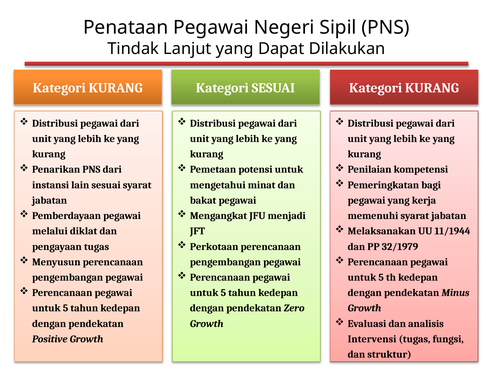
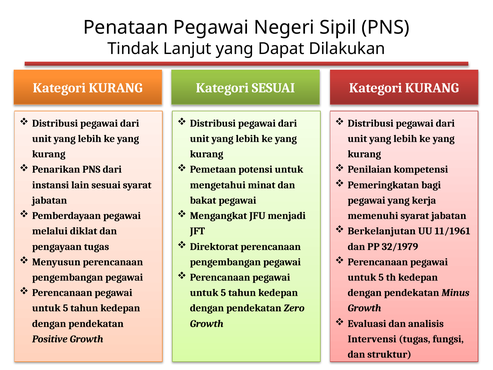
Melaksanakan: Melaksanakan -> Berkelanjutan
11/1944: 11/1944 -> 11/1961
Perkotaan: Perkotaan -> Direktorat
